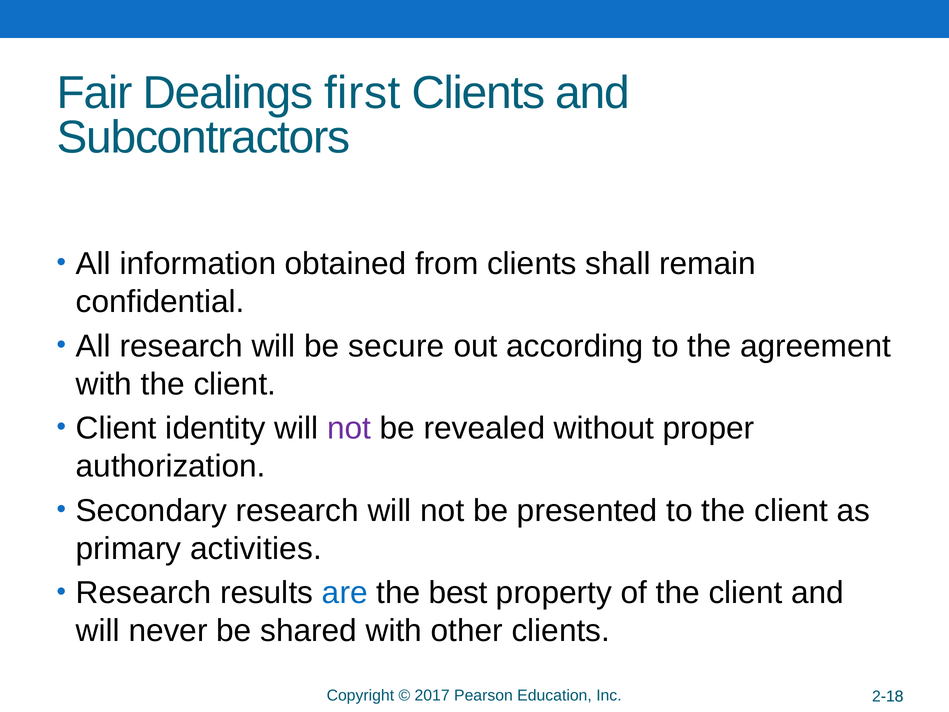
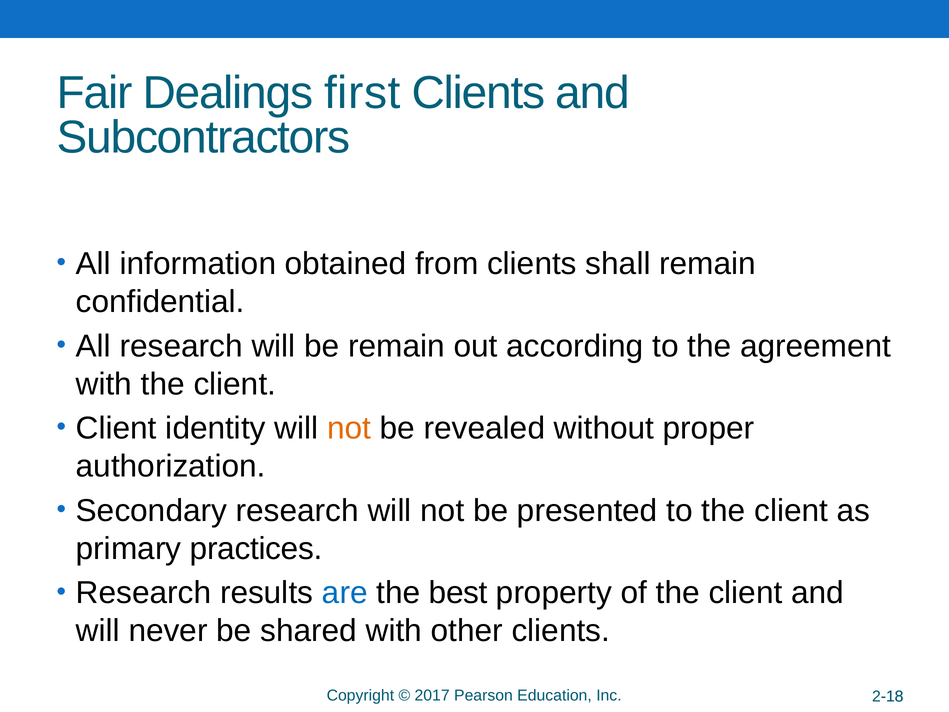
be secure: secure -> remain
not at (349, 428) colour: purple -> orange
activities: activities -> practices
